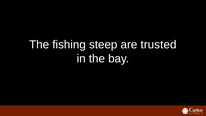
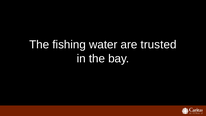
steep: steep -> water
